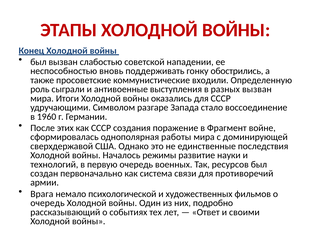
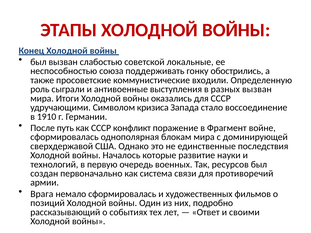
нападении: нападении -> локальные
вновь: вновь -> союза
разгаре: разгаре -> кризиса
1960: 1960 -> 1910
этих: этих -> путь
создания: создания -> конфликт
работы: работы -> блокам
режимы: режимы -> которые
немало психологической: психологической -> сформировалась
очередь at (47, 203): очередь -> позиций
